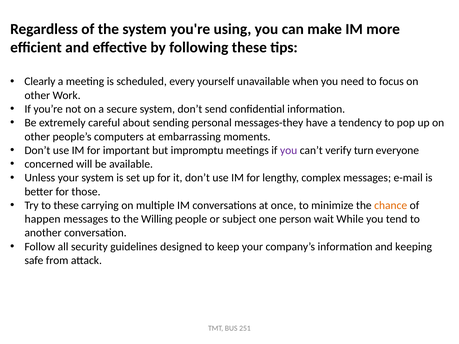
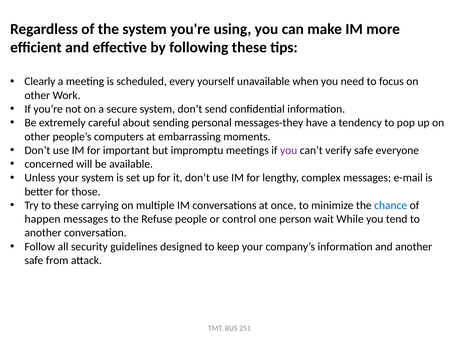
verify turn: turn -> safe
chance colour: orange -> blue
Willing: Willing -> Refuse
subject: subject -> control
and keeping: keeping -> another
